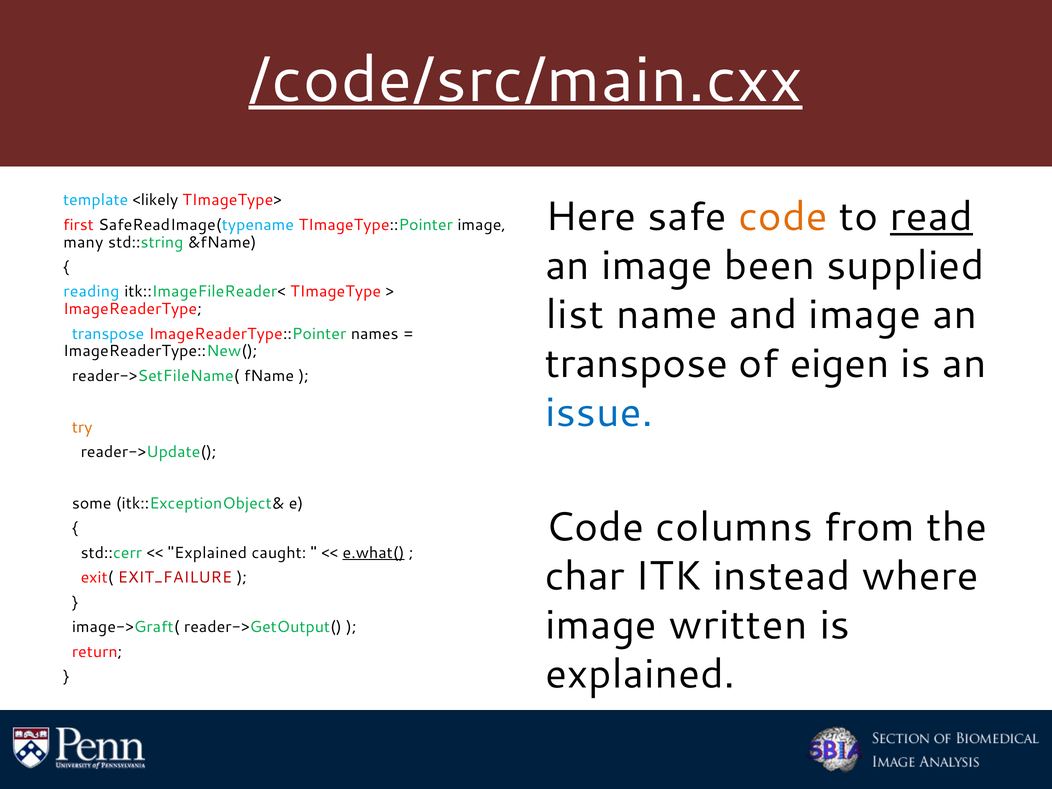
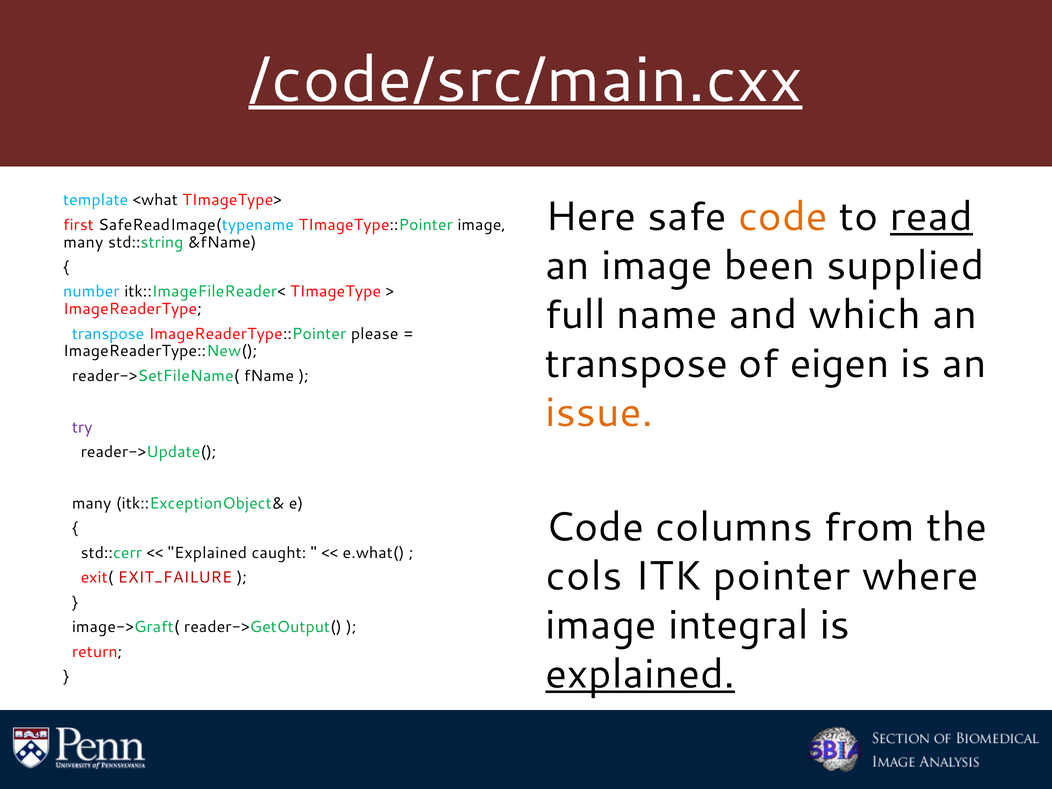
<likely: <likely -> <what
reading: reading -> number
list: list -> full
and image: image -> which
names: names -> please
issue colour: blue -> orange
try colour: orange -> purple
some at (92, 503): some -> many
e.what( underline: present -> none
char: char -> cols
instead: instead -> pointer
written: written -> integral
explained at (640, 674) underline: none -> present
